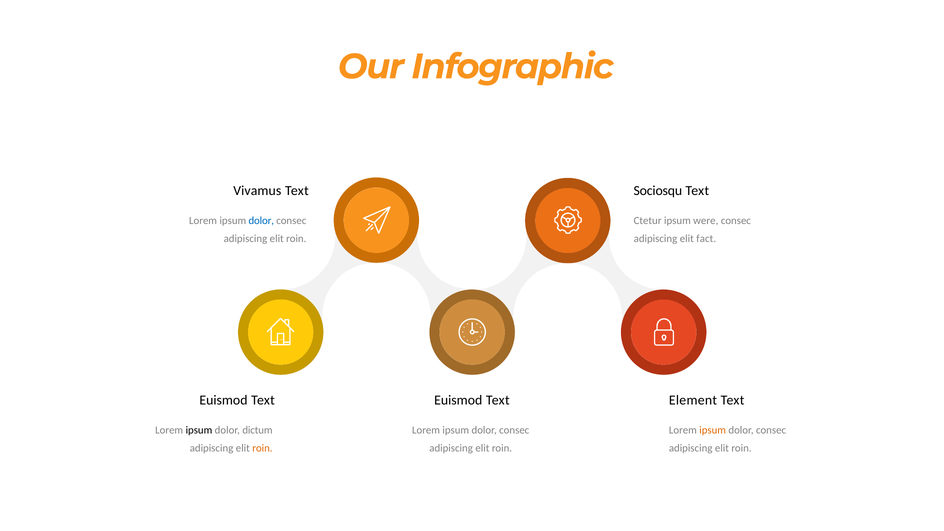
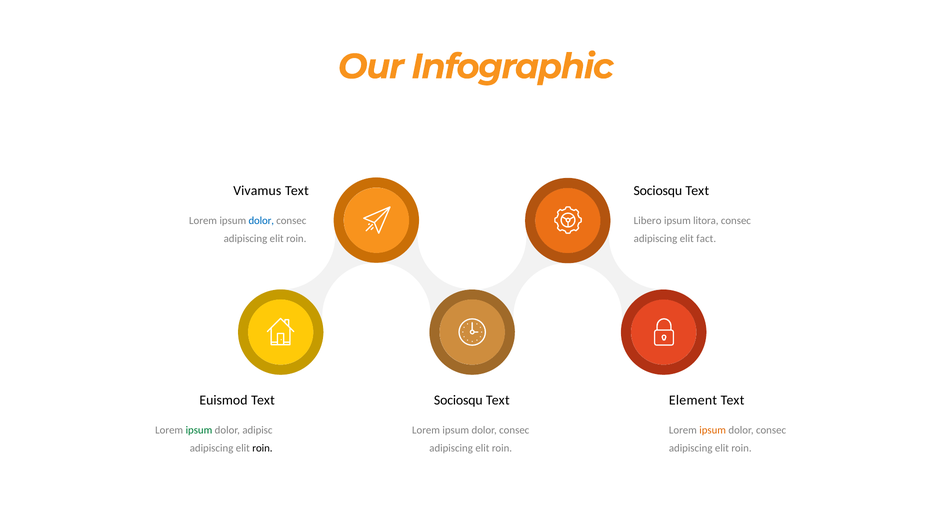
Ctetur: Ctetur -> Libero
were: were -> litora
Euismod at (458, 400): Euismod -> Sociosqu
ipsum at (199, 430) colour: black -> green
dictum: dictum -> adipisc
roin at (262, 448) colour: orange -> black
